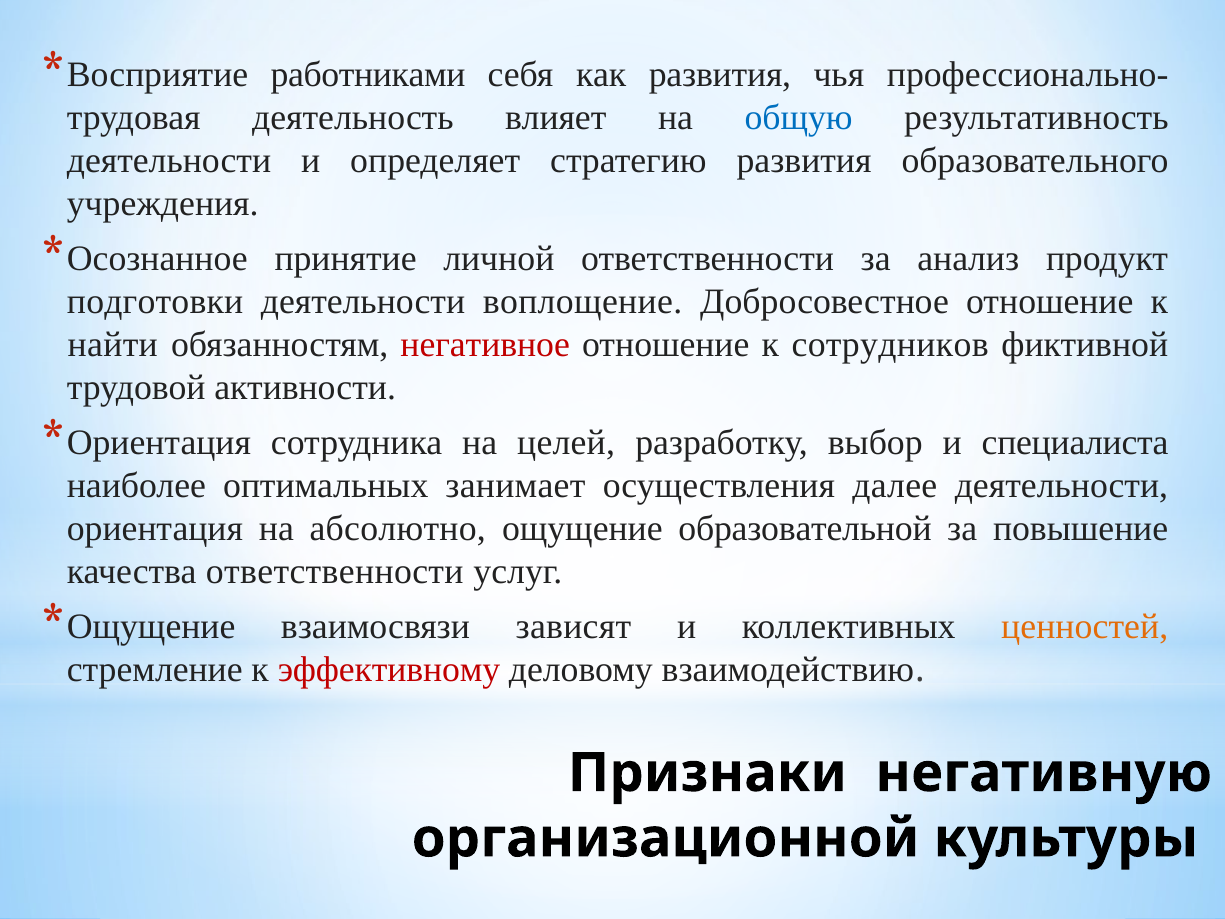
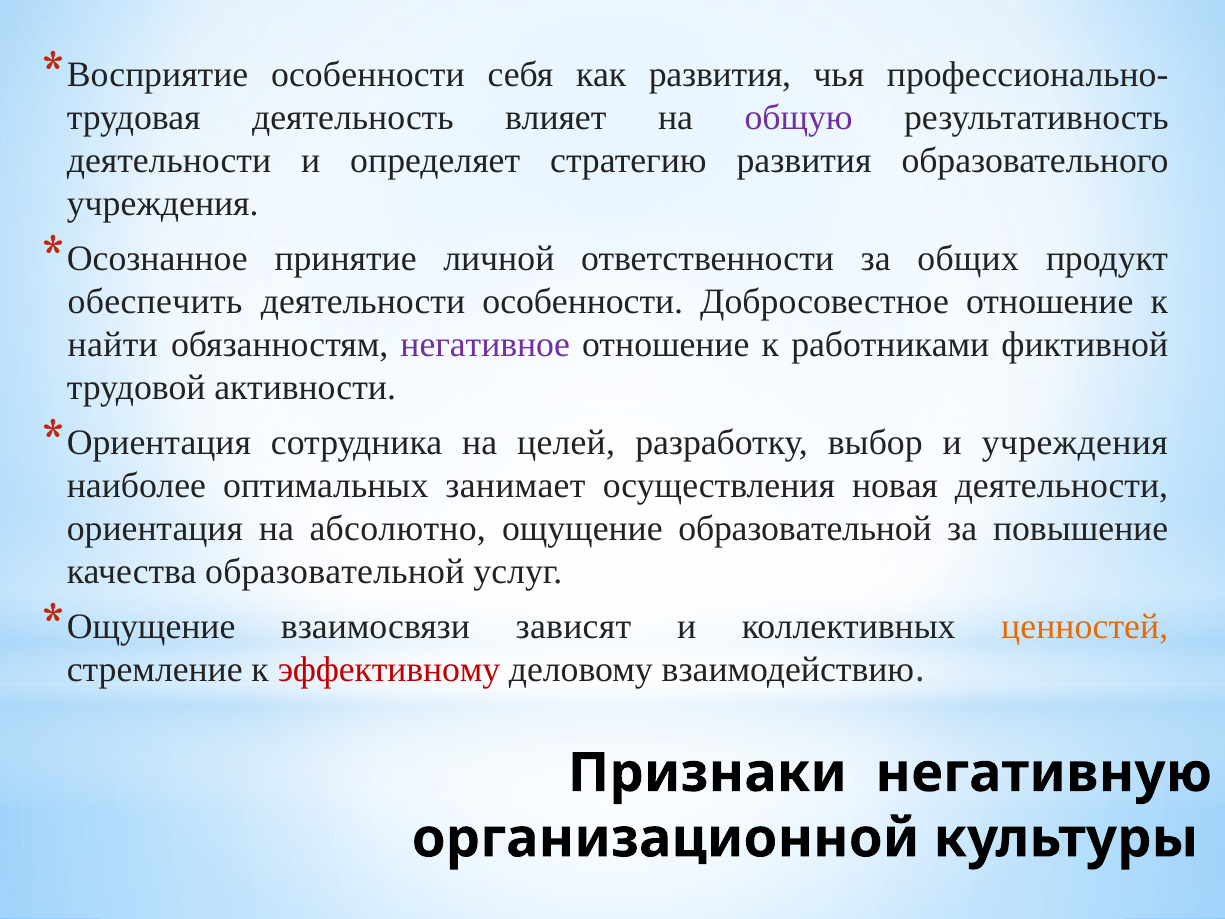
работниками at (368, 75): работниками -> особенности
общую colour: blue -> purple
анализ: анализ -> общих
подготовки: подготовки -> обеспечить
деятельности воплощение: воплощение -> особенности
негативное colour: red -> purple
сотрудников: сотрудников -> работниками
и специалиста: специалиста -> учреждения
далее: далее -> новая
качества ответственности: ответственности -> образовательной
